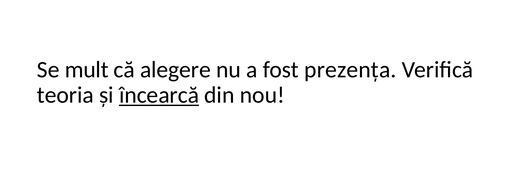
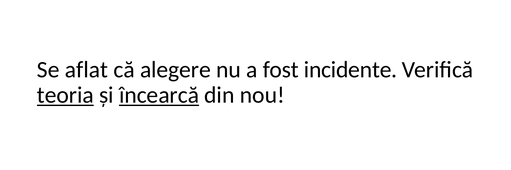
mult: mult -> aflat
prezența: prezența -> incidente
teoria underline: none -> present
